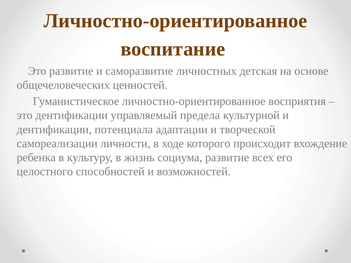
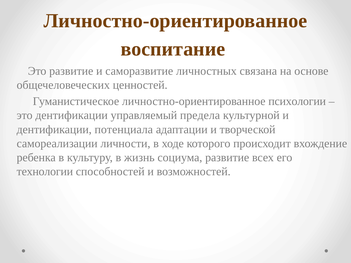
детская: детская -> связана
восприятия: восприятия -> психологии
целостного: целостного -> технологии
